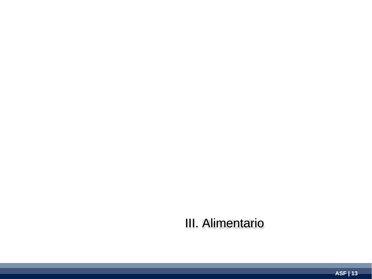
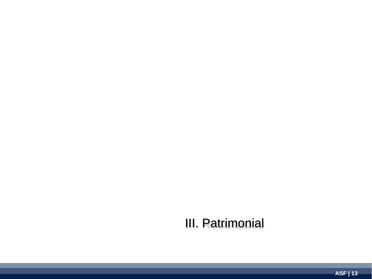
Alimentario: Alimentario -> Patrimonial
